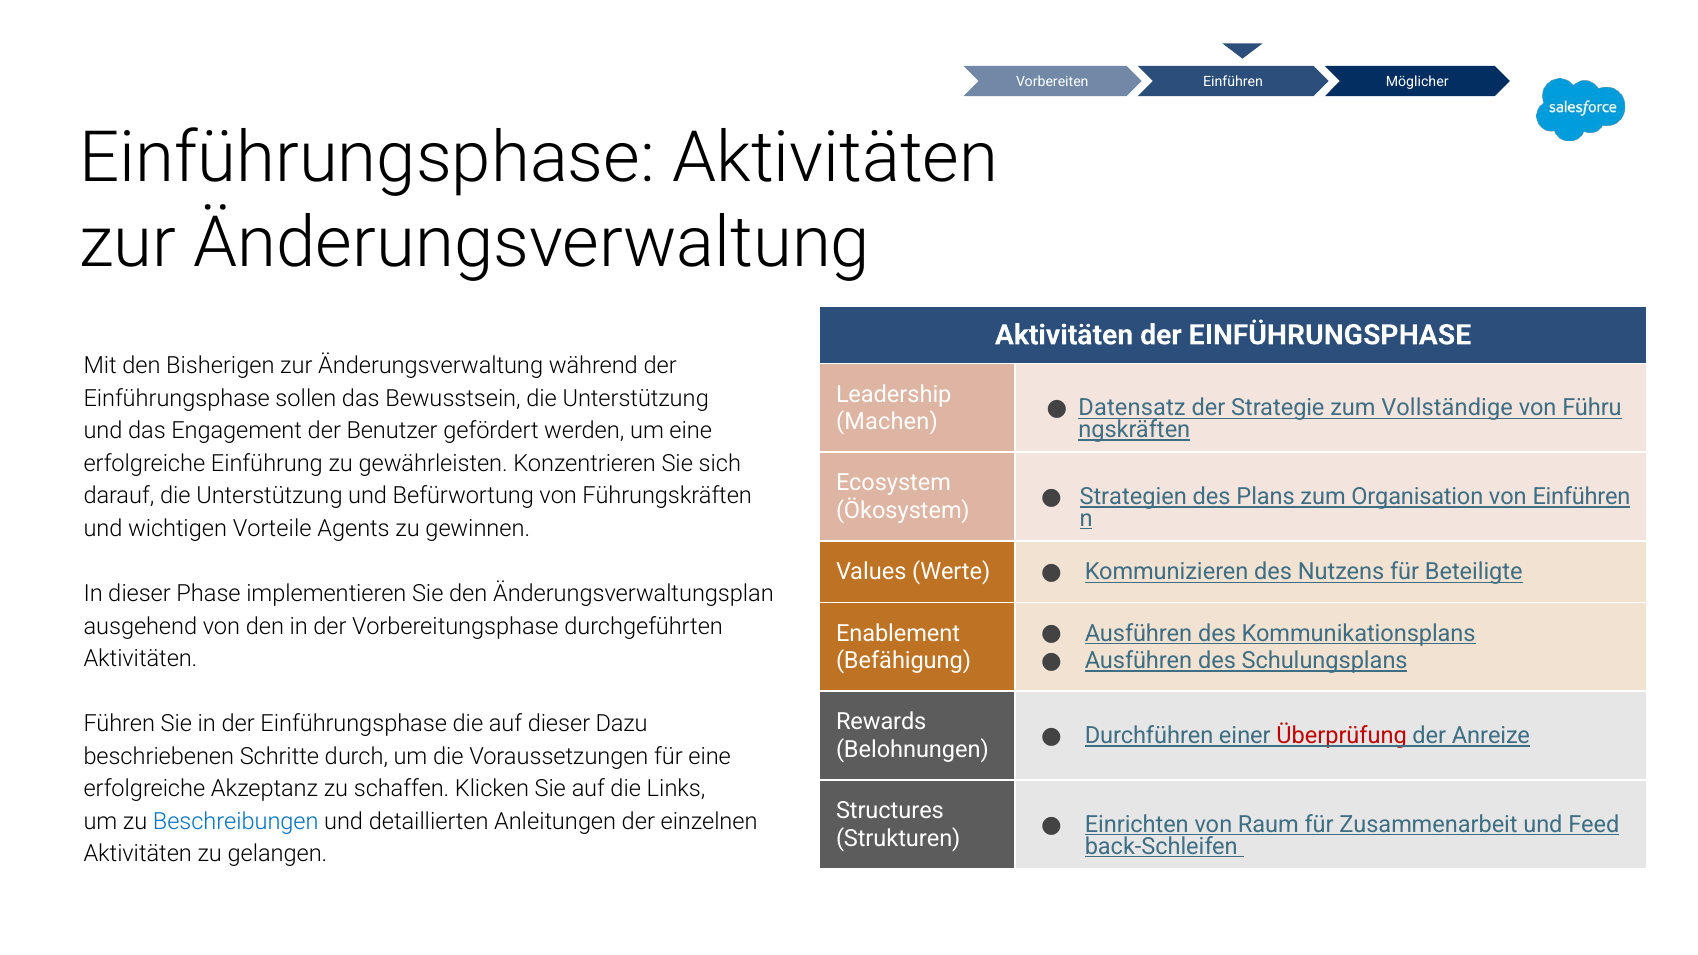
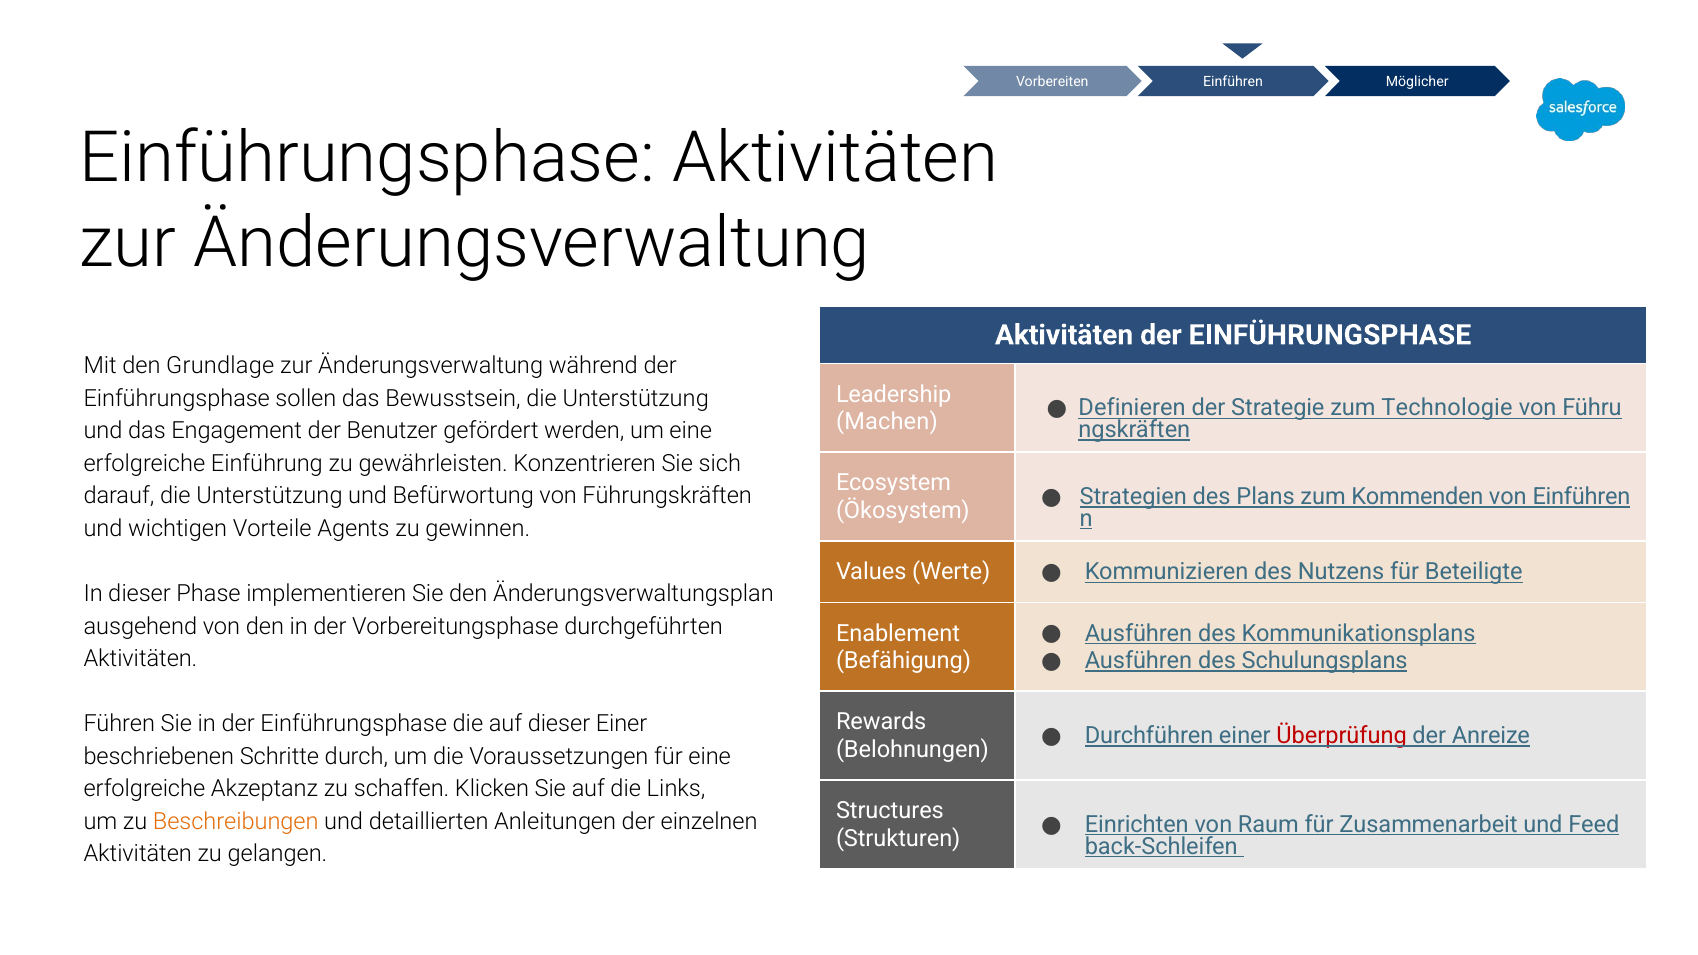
Bisherigen: Bisherigen -> Grundlage
Datensatz: Datensatz -> Definieren
Vollständige: Vollständige -> Technologie
Organisation: Organisation -> Kommenden
dieser Dazu: Dazu -> Einer
Beschreibungen colour: blue -> orange
